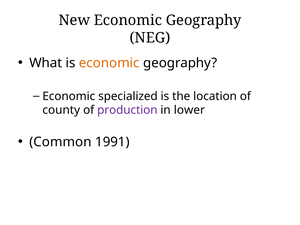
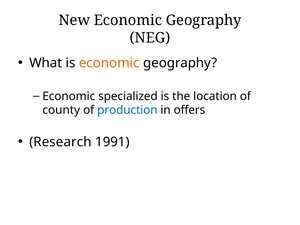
production colour: purple -> blue
lower: lower -> offers
Common: Common -> Research
